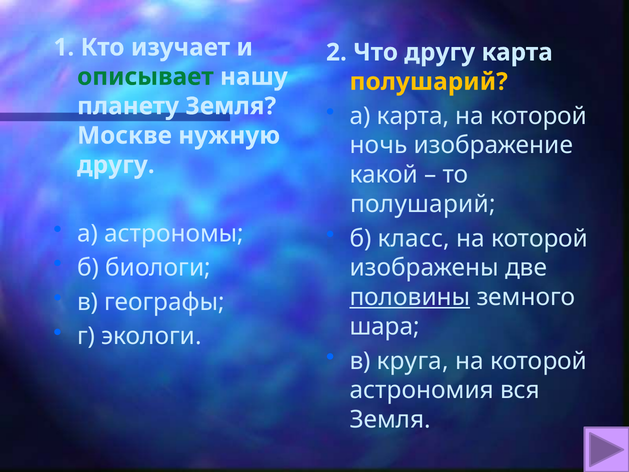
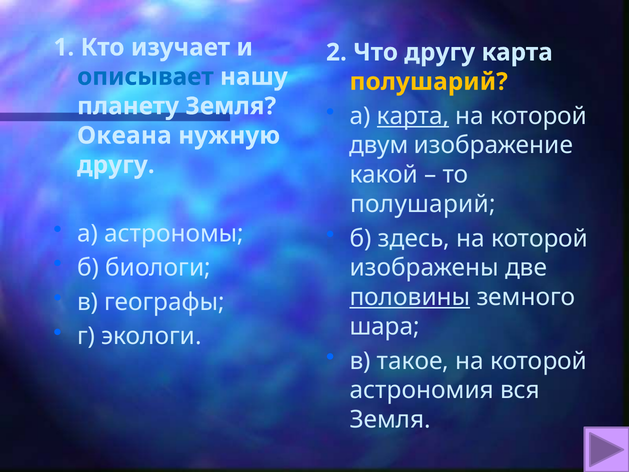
описывает colour: green -> blue
карта at (413, 116) underline: none -> present
Москве: Москве -> Океана
ночь: ночь -> двум
класс: класс -> здесь
круга: круга -> такое
